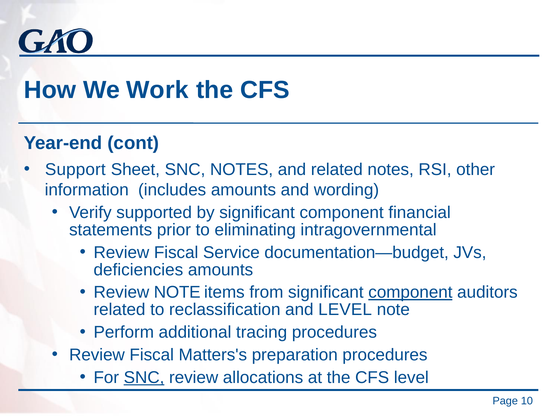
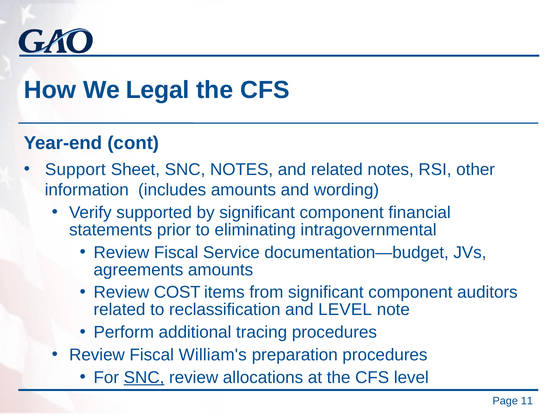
Work: Work -> Legal
deficiencies: deficiencies -> agreements
Review NOTE: NOTE -> COST
component at (410, 293) underline: present -> none
Matters's: Matters's -> William's
10: 10 -> 11
